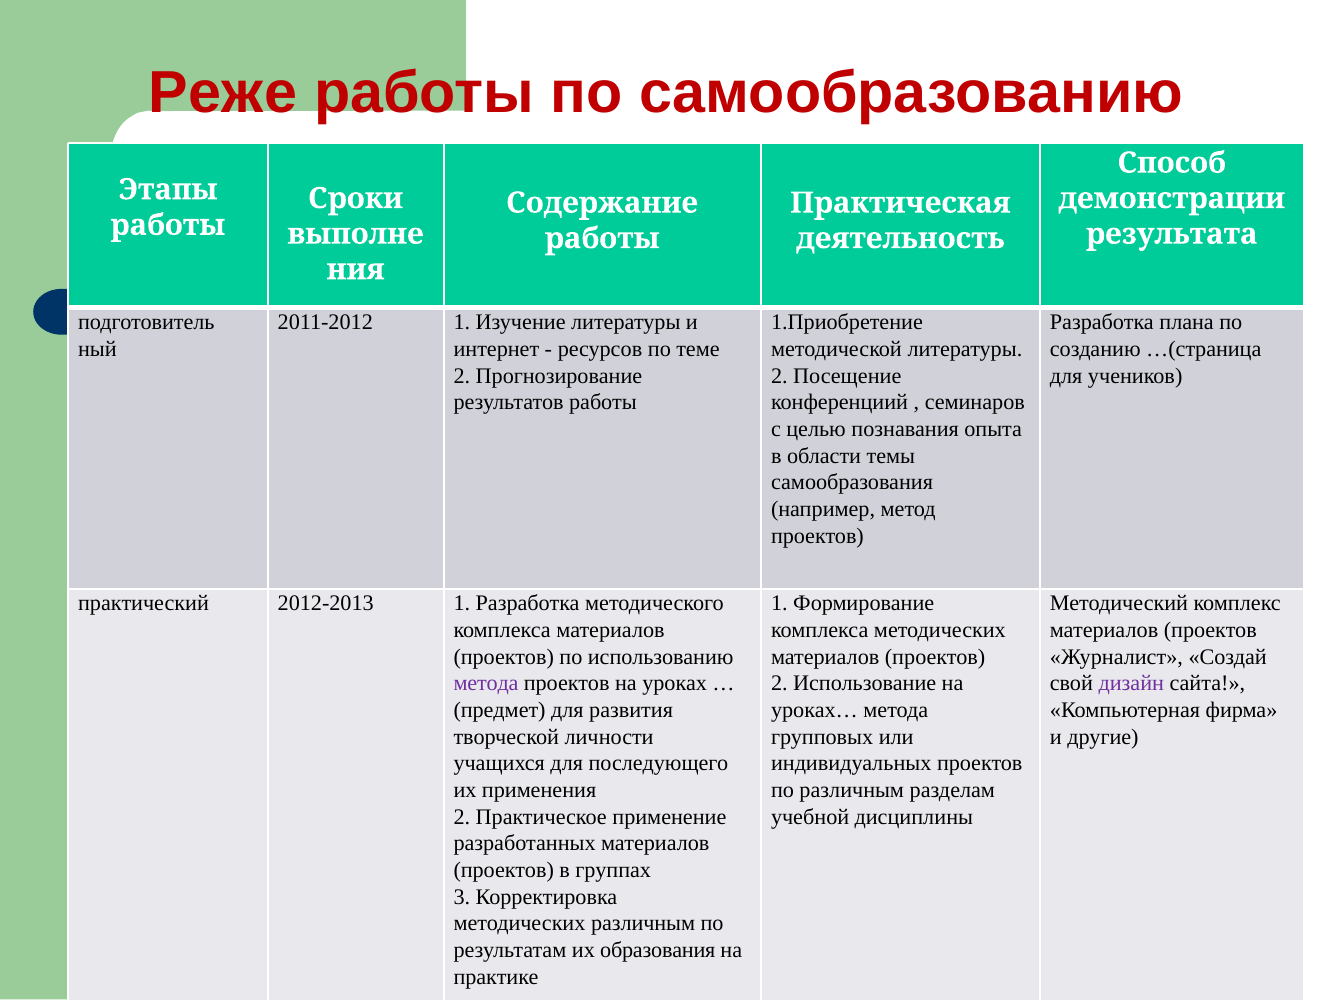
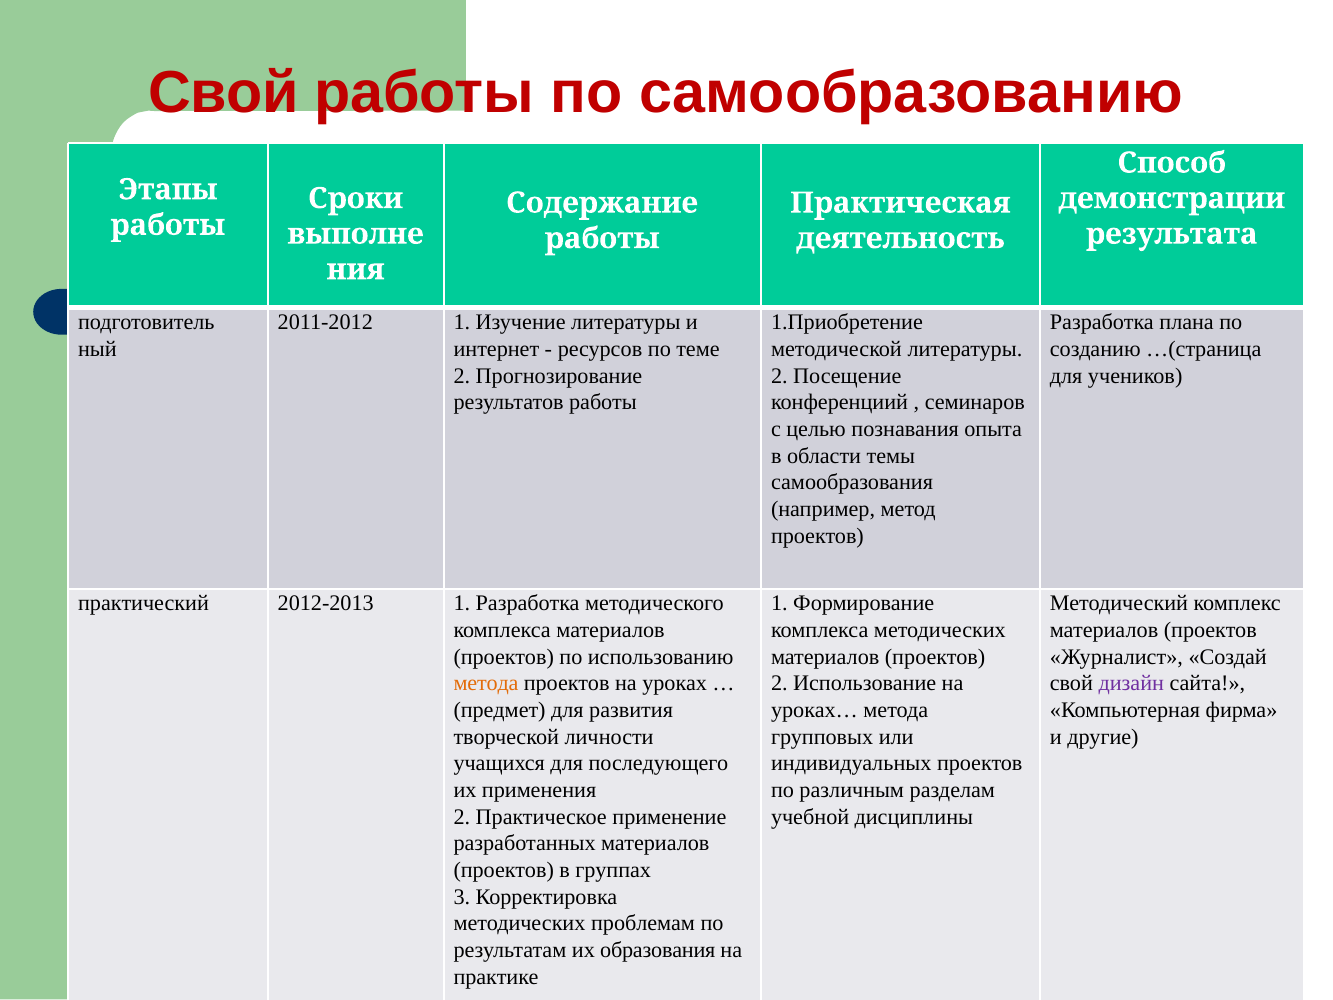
Реже at (223, 93): Реже -> Свой
метода at (486, 683) colour: purple -> orange
методических различным: различным -> проблемам
